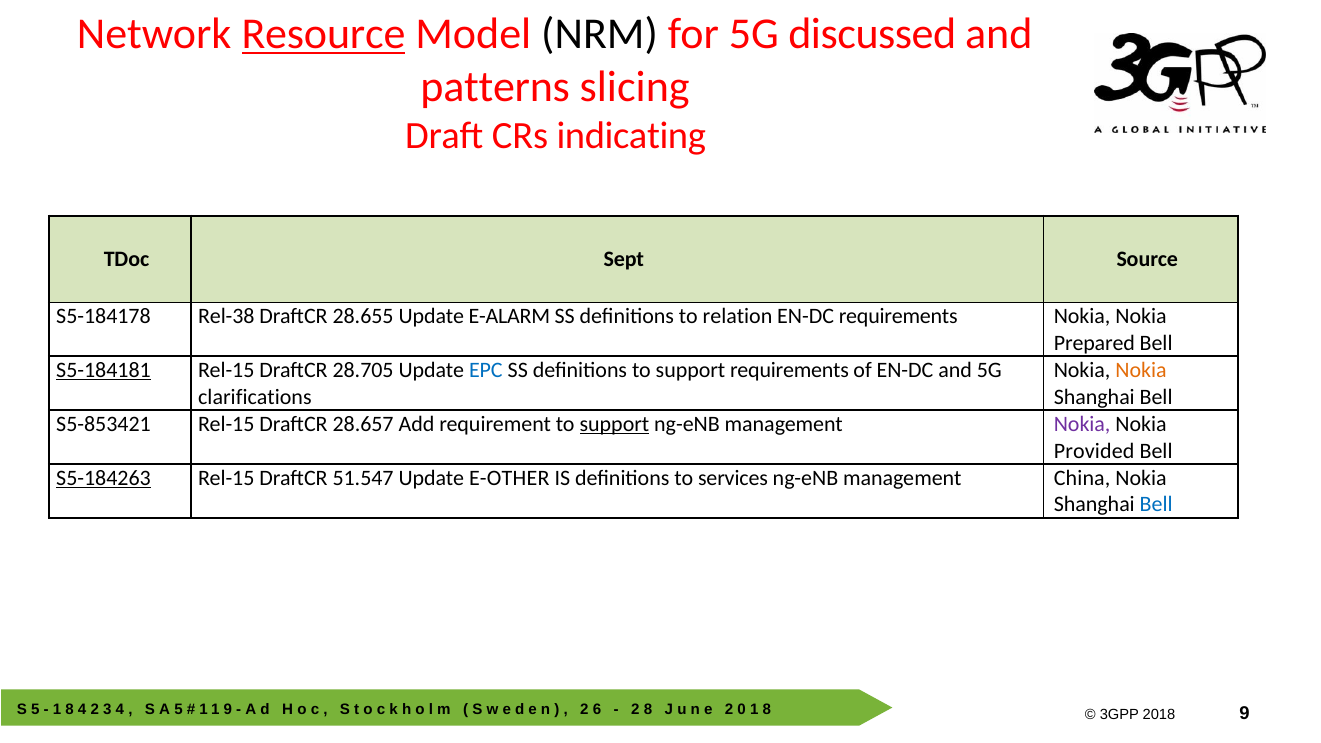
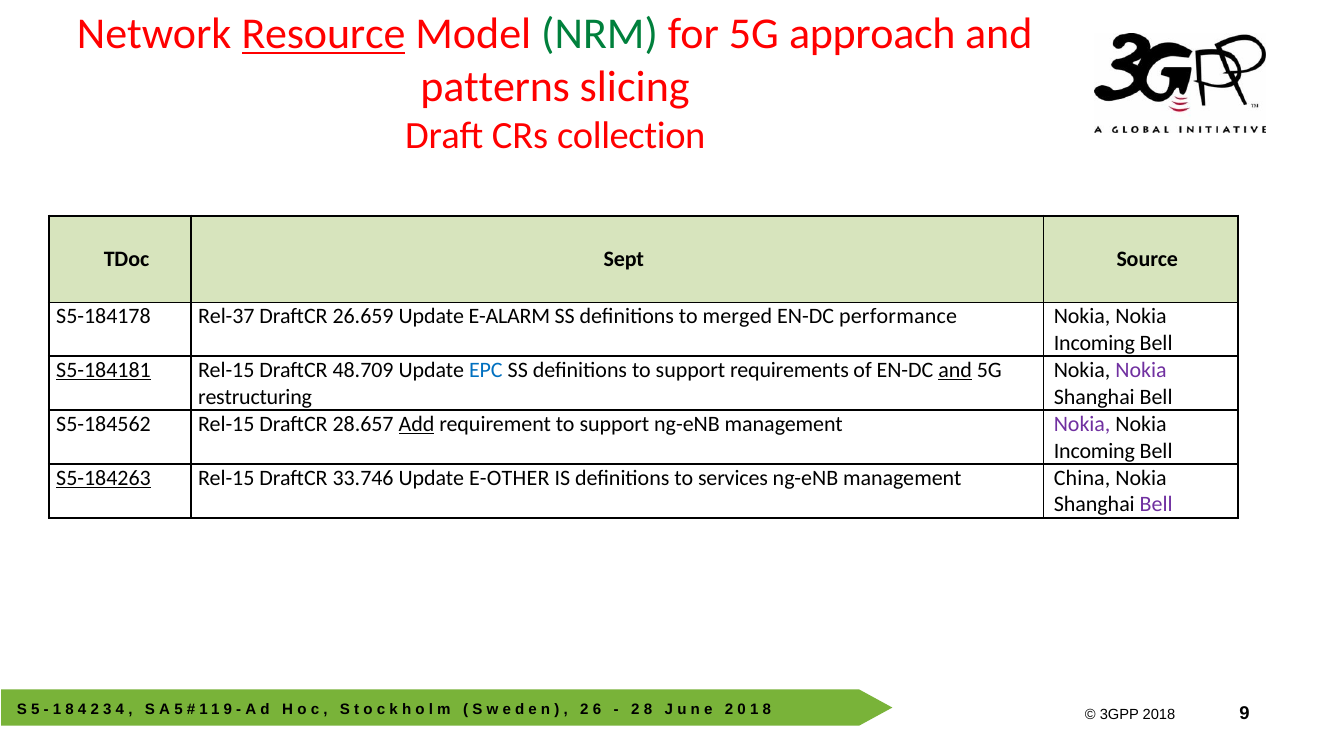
NRM colour: black -> green
discussed: discussed -> approach
indicating: indicating -> collection
Rel-38: Rel-38 -> Rel-37
28.655: 28.655 -> 26.659
relation: relation -> merged
EN-DC requirements: requirements -> performance
Prepared at (1094, 343): Prepared -> Incoming
28.705: 28.705 -> 48.709
and at (955, 370) underline: none -> present
Nokia at (1141, 370) colour: orange -> purple
clarifications: clarifications -> restructuring
S5-853421: S5-853421 -> S5-184562
Add underline: none -> present
support at (614, 424) underline: present -> none
Provided at (1094, 451): Provided -> Incoming
51.547: 51.547 -> 33.746
Bell at (1156, 505) colour: blue -> purple
